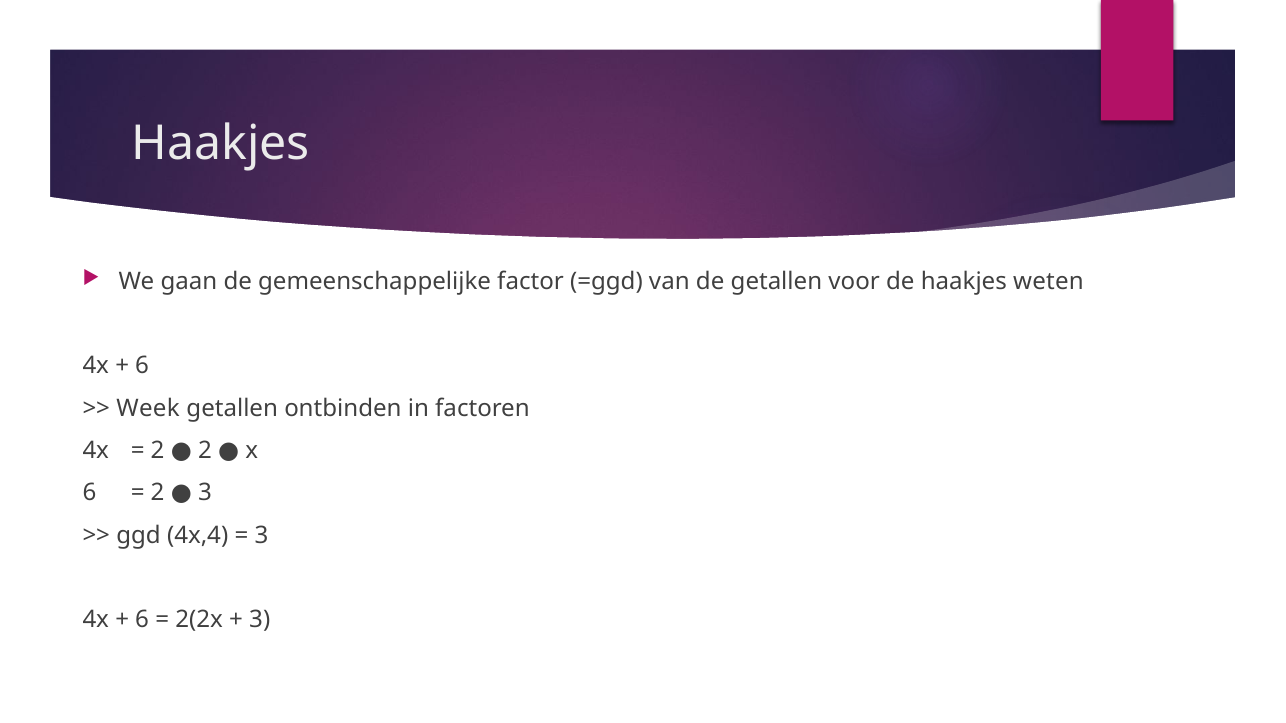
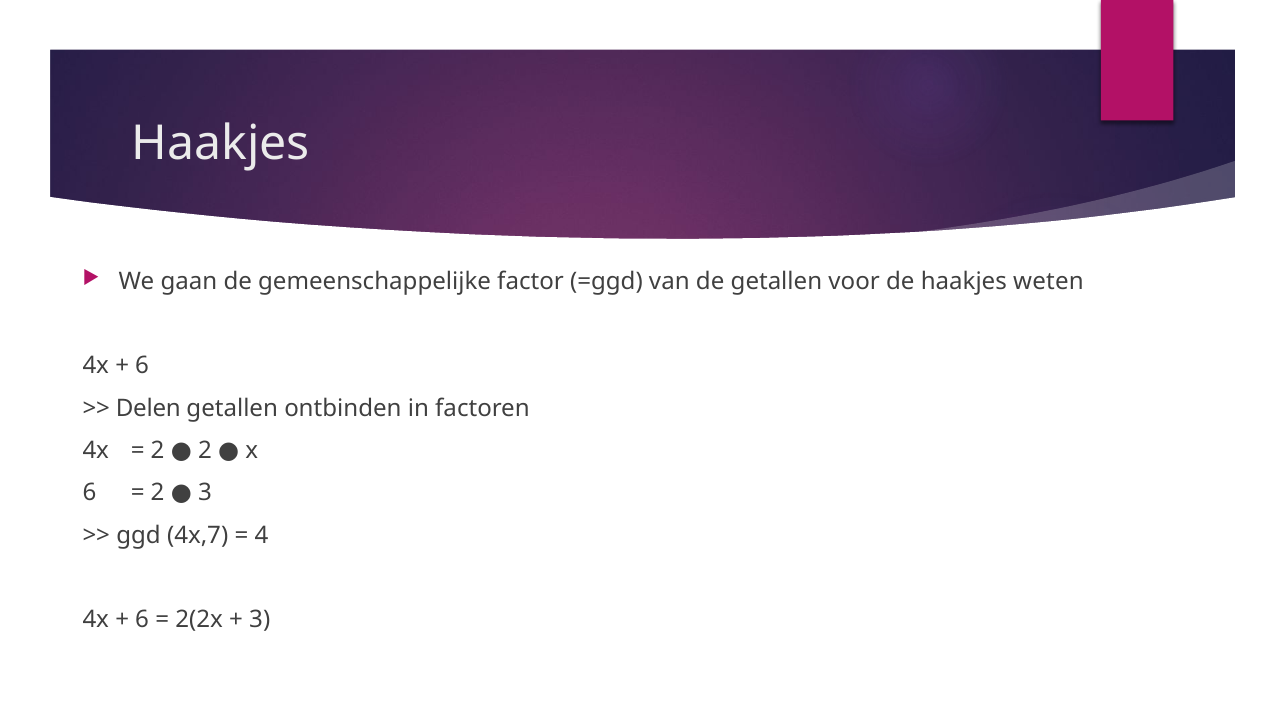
Week: Week -> Delen
4x,4: 4x,4 -> 4x,7
3 at (261, 535): 3 -> 4
